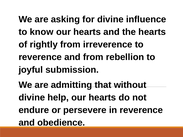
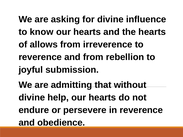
rightly: rightly -> allows
